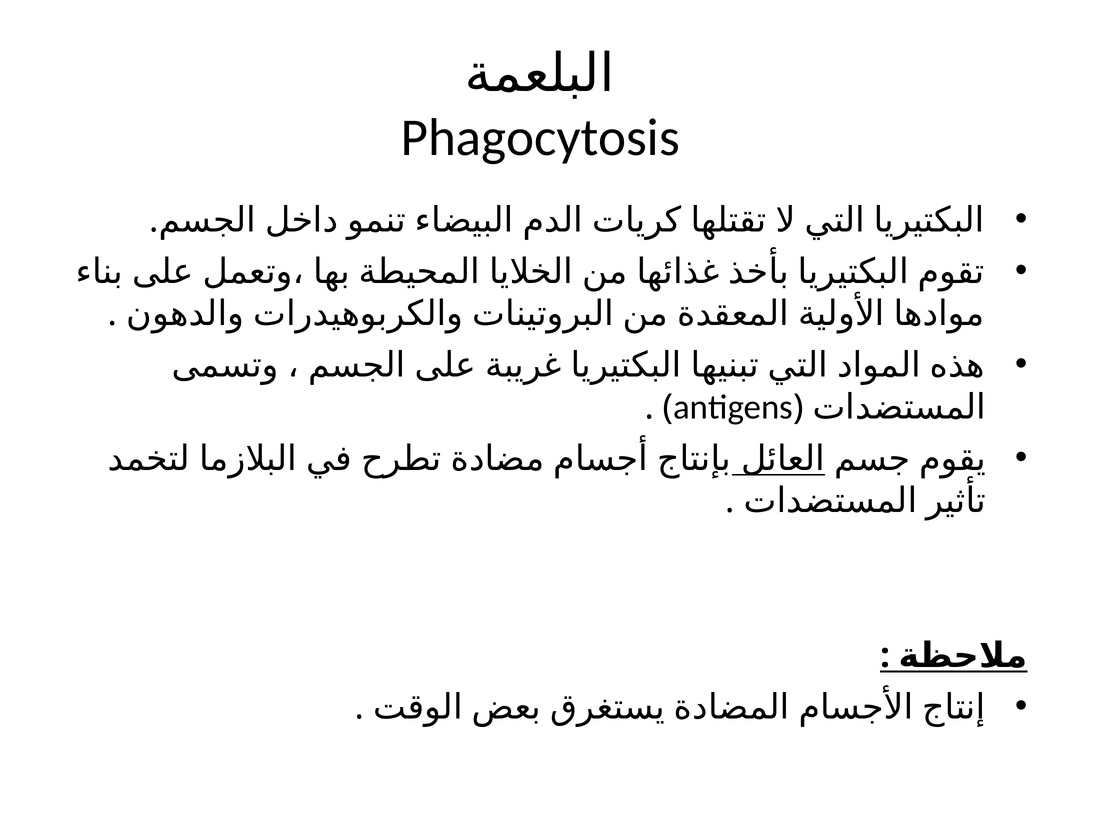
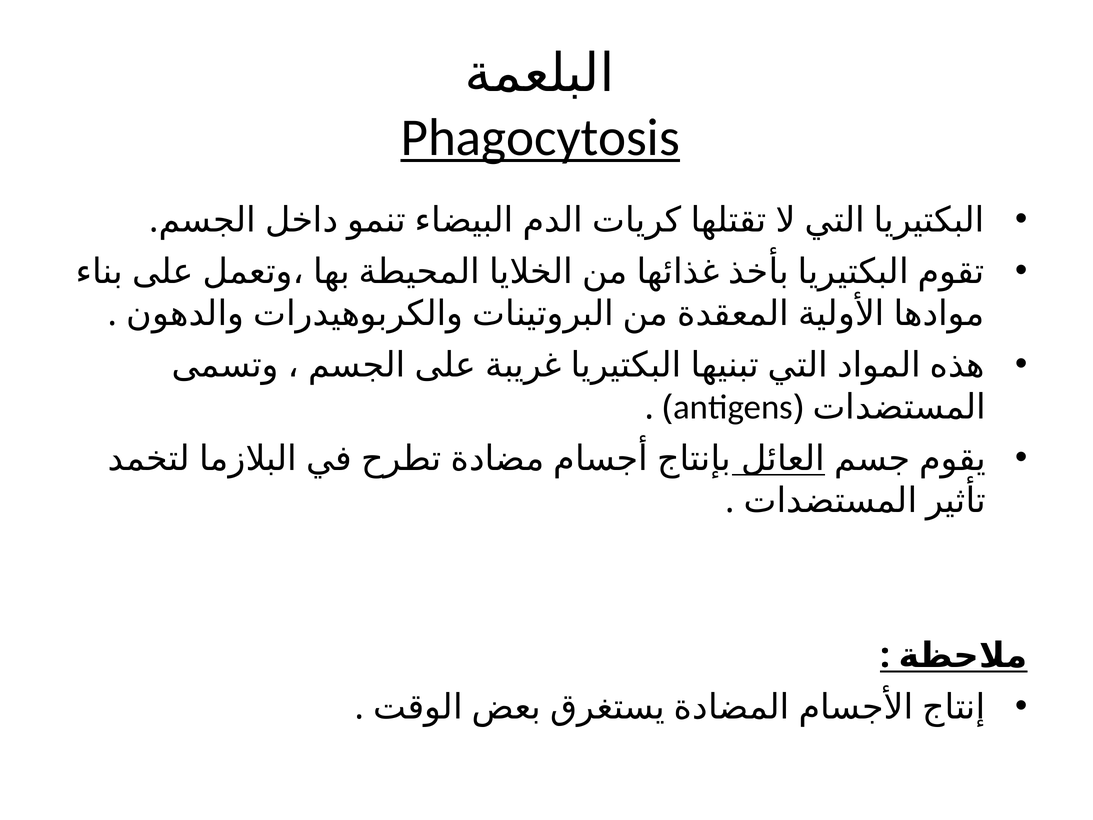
Phagocytosis underline: none -> present
